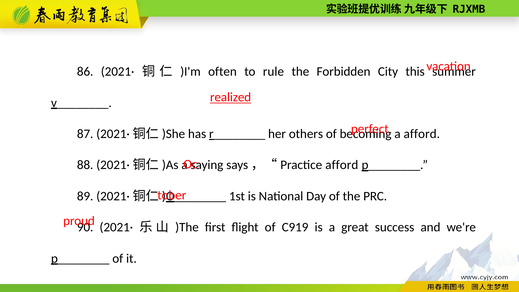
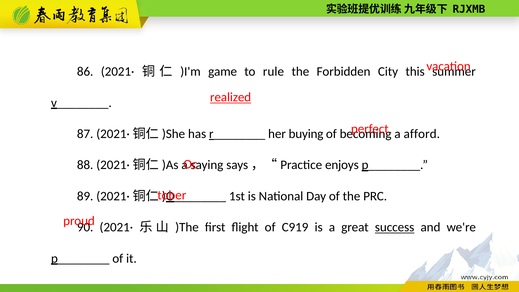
often: often -> game
others: others -> buying
says，“Practice afford: afford -> enjoys
success underline: none -> present
